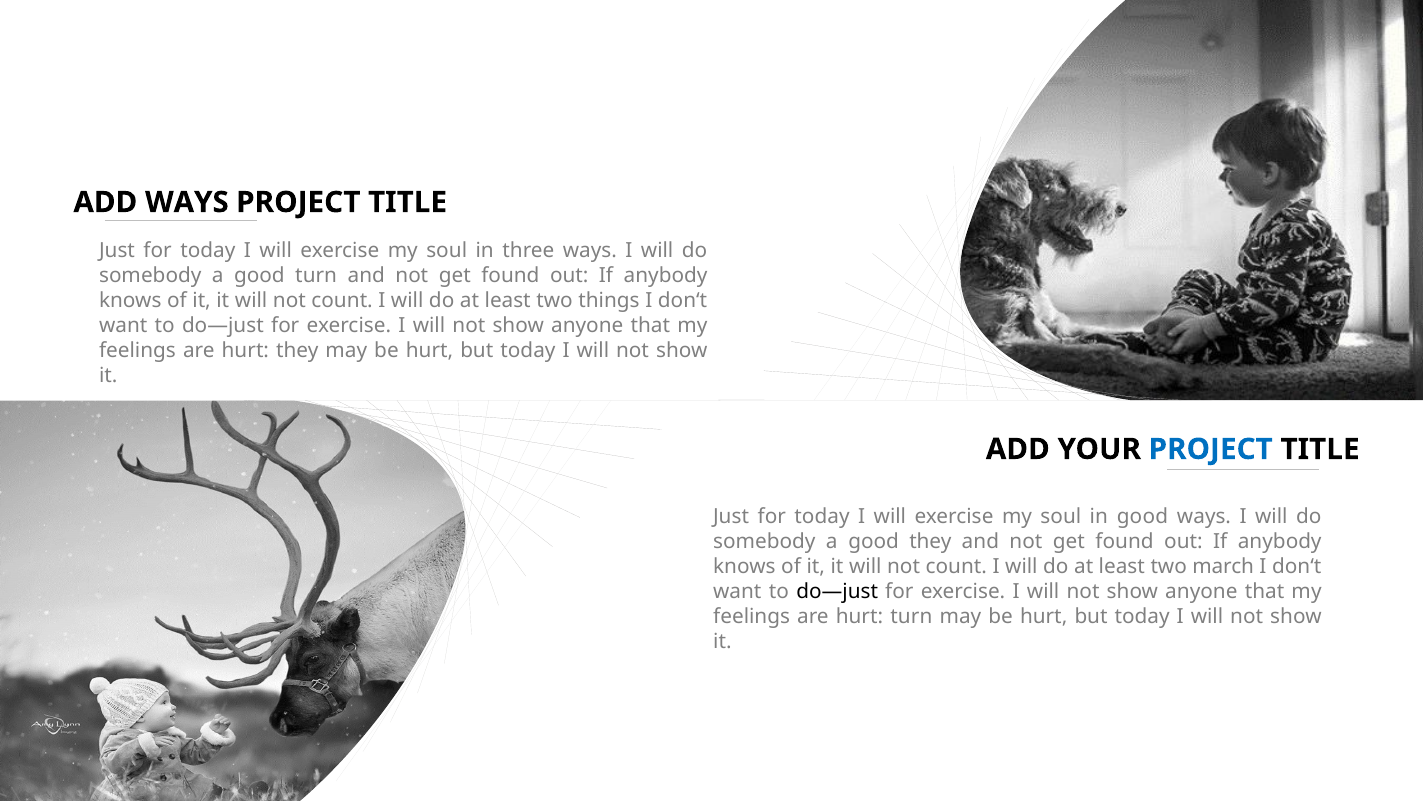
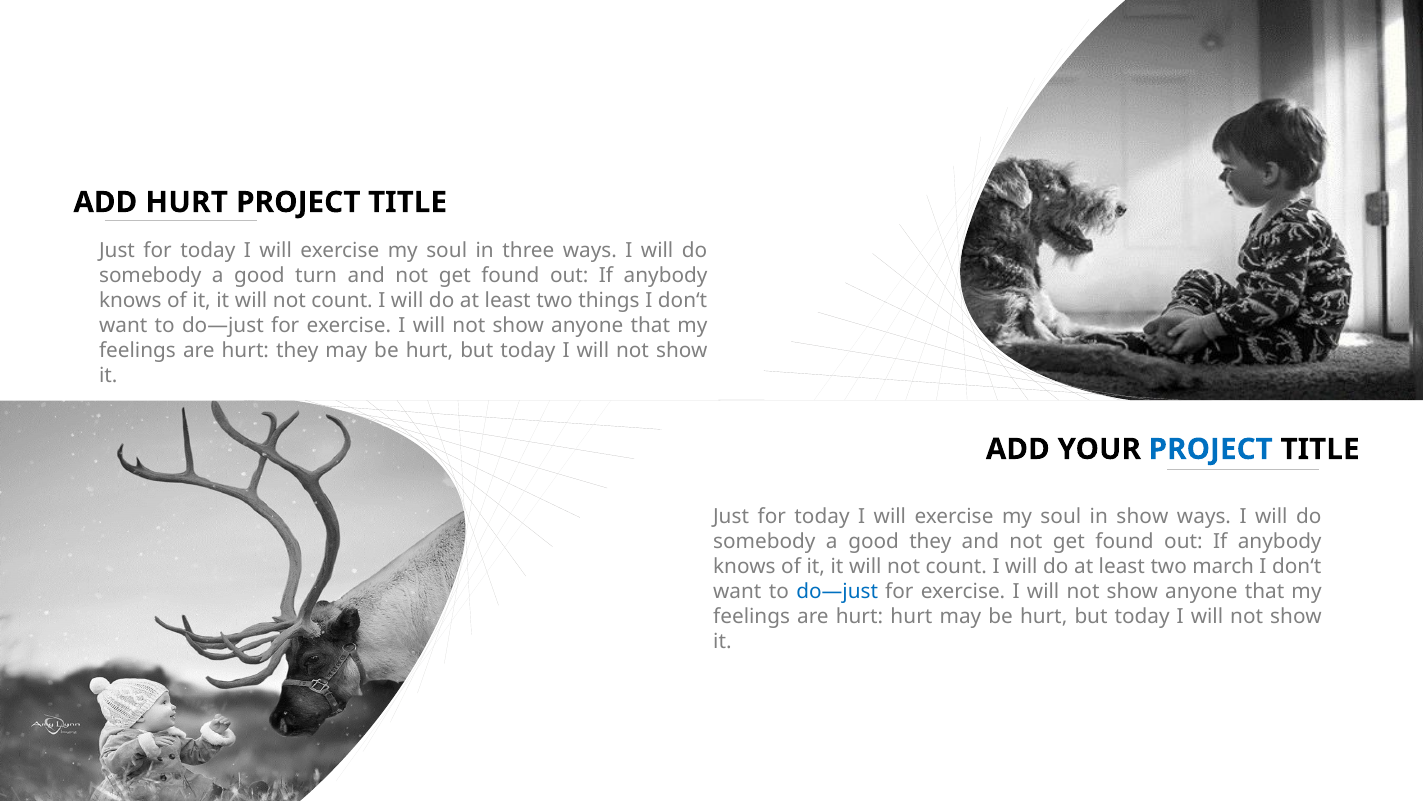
ADD WAYS: WAYS -> HURT
in good: good -> show
do—just at (837, 591) colour: black -> blue
hurt turn: turn -> hurt
